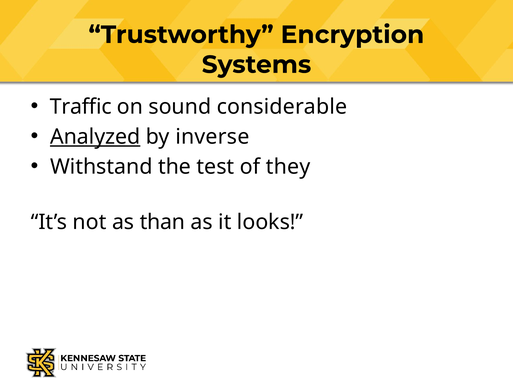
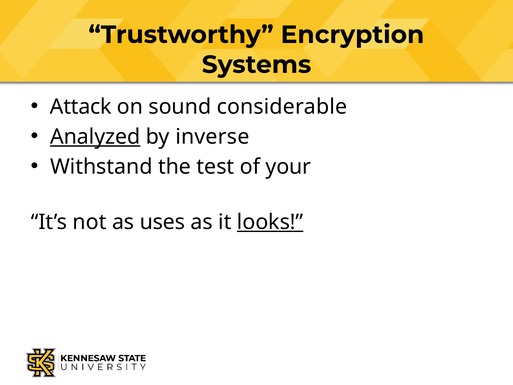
Traffic: Traffic -> Attack
they: they -> your
than: than -> uses
looks underline: none -> present
